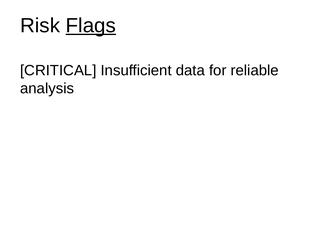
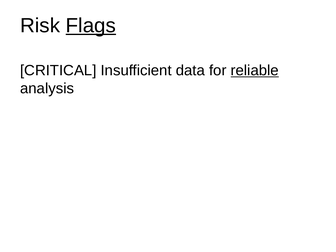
reliable underline: none -> present
